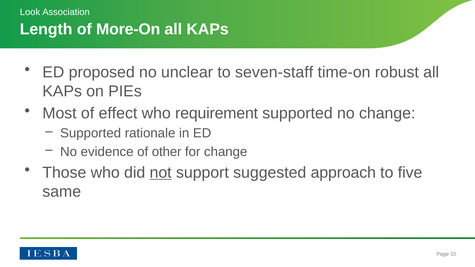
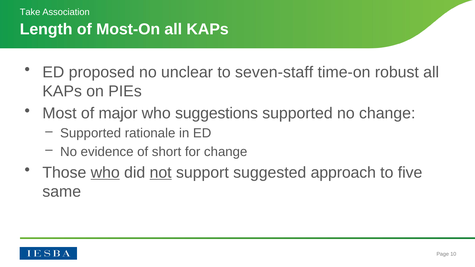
Look: Look -> Take
More-On: More-On -> Most-On
effect: effect -> major
requirement: requirement -> suggestions
other: other -> short
who at (105, 173) underline: none -> present
